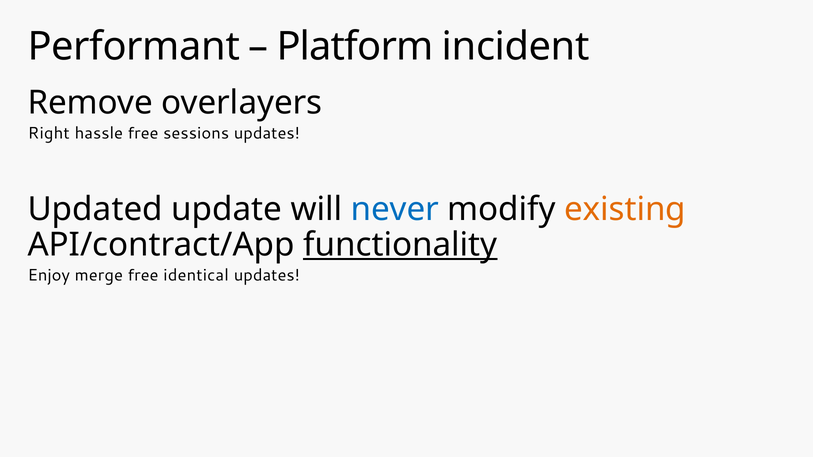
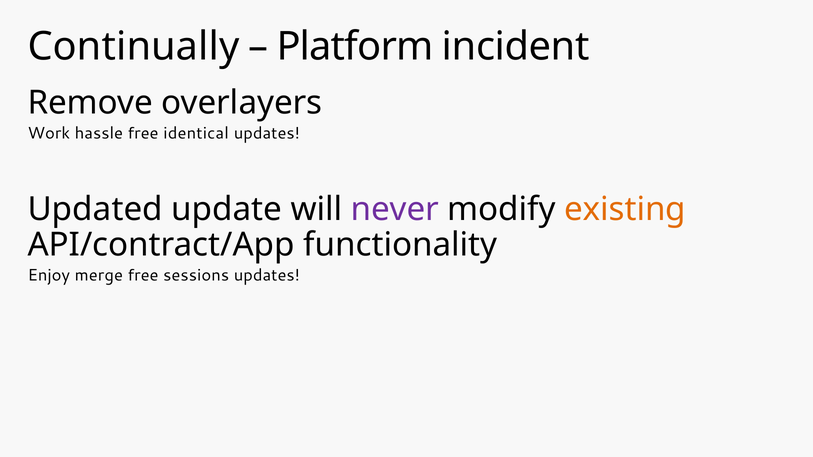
Performant: Performant -> Continually
Right: Right -> Work
sessions: sessions -> identical
never colour: blue -> purple
functionality underline: present -> none
identical: identical -> sessions
